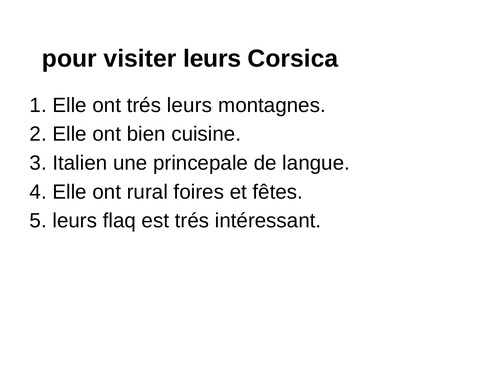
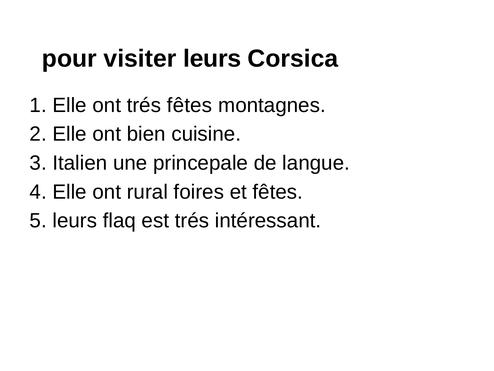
trés leurs: leurs -> fêtes
